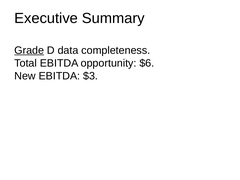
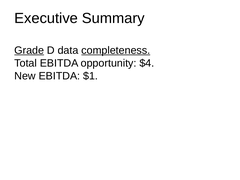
completeness underline: none -> present
$6: $6 -> $4
$3: $3 -> $1
